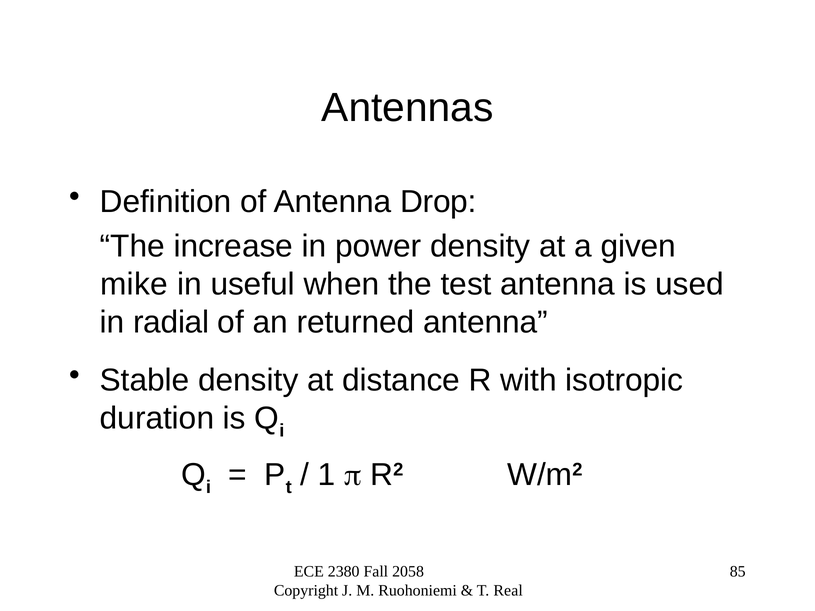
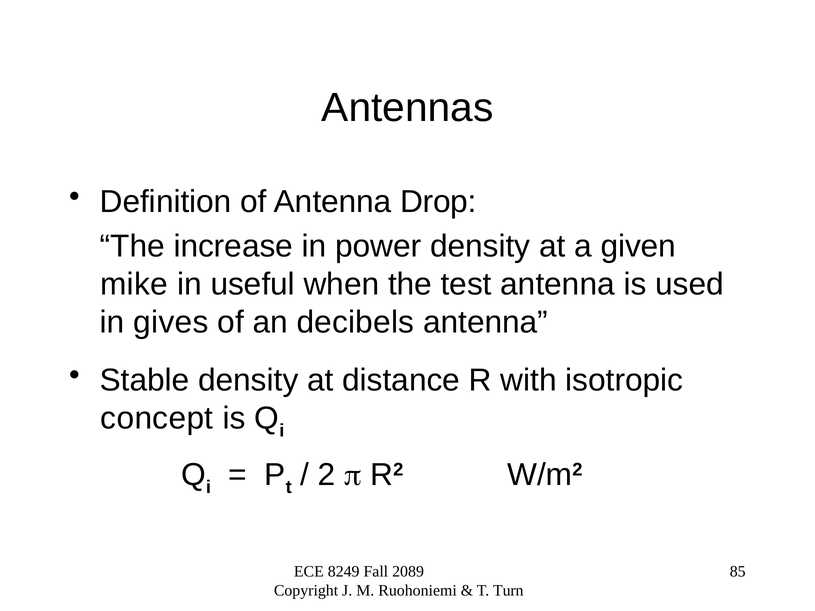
radial: radial -> gives
returned: returned -> decibels
duration: duration -> concept
1: 1 -> 2
2380: 2380 -> 8249
2058: 2058 -> 2089
Real: Real -> Turn
